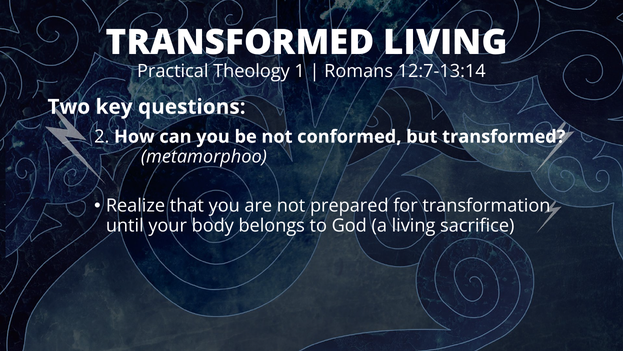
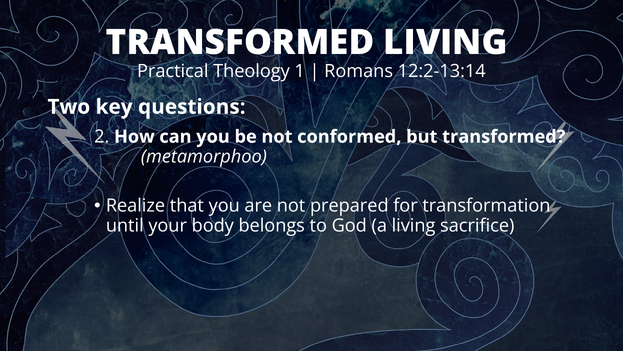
12:7-13:14: 12:7-13:14 -> 12:2-13:14
